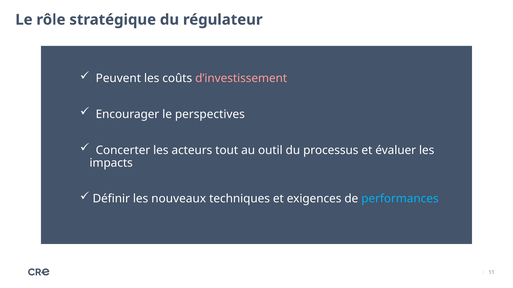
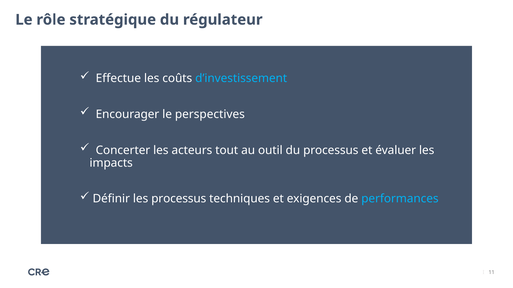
Peuvent: Peuvent -> Effectue
d’investissement colour: pink -> light blue
les nouveaux: nouveaux -> processus
